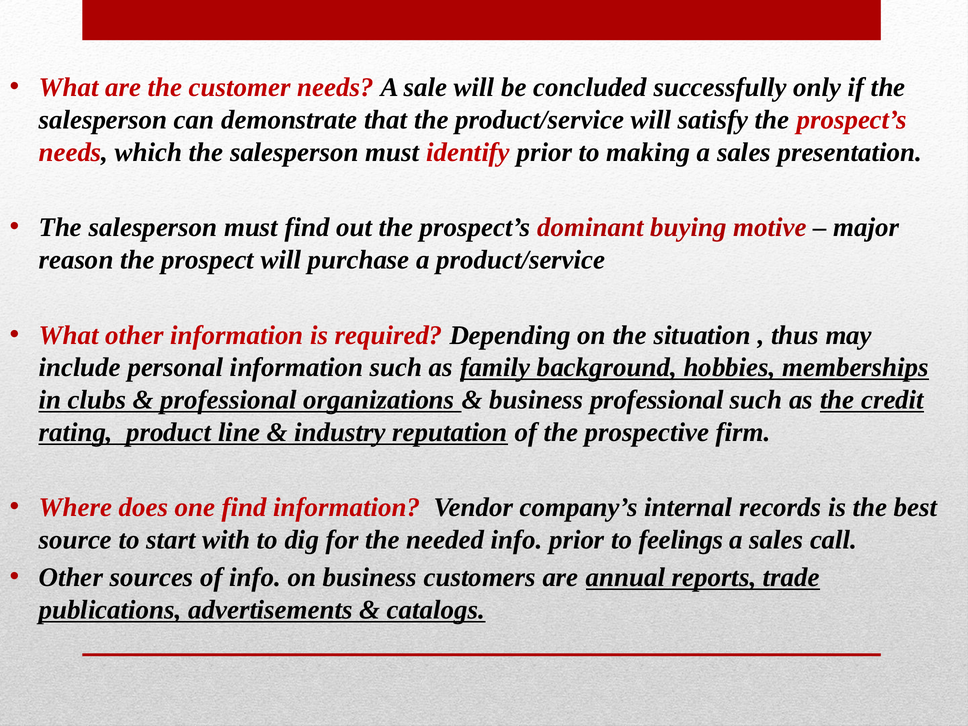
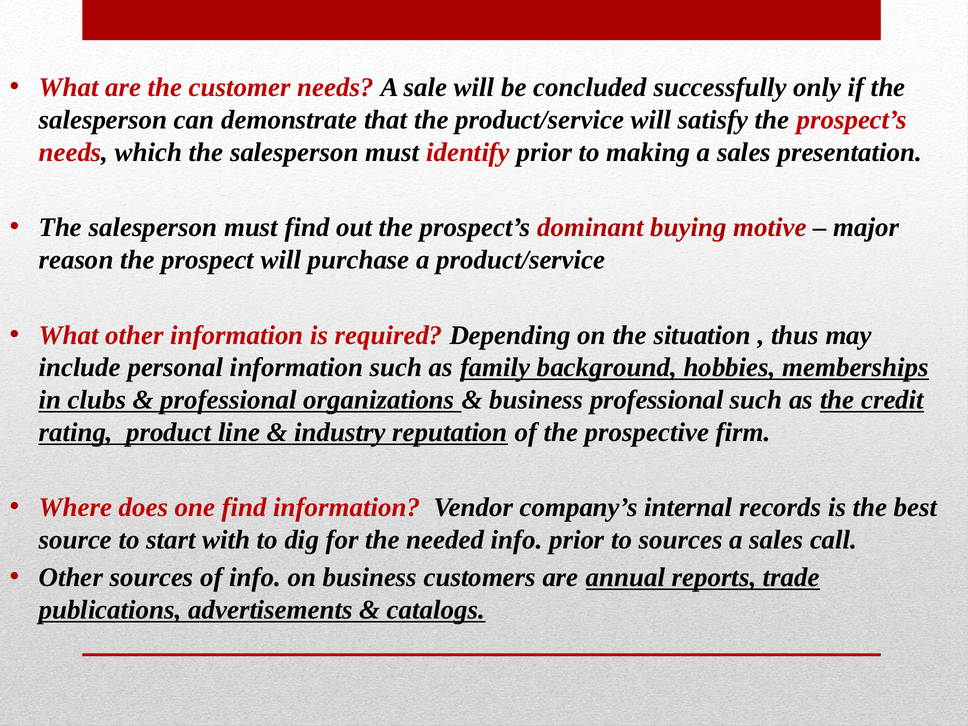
to feelings: feelings -> sources
